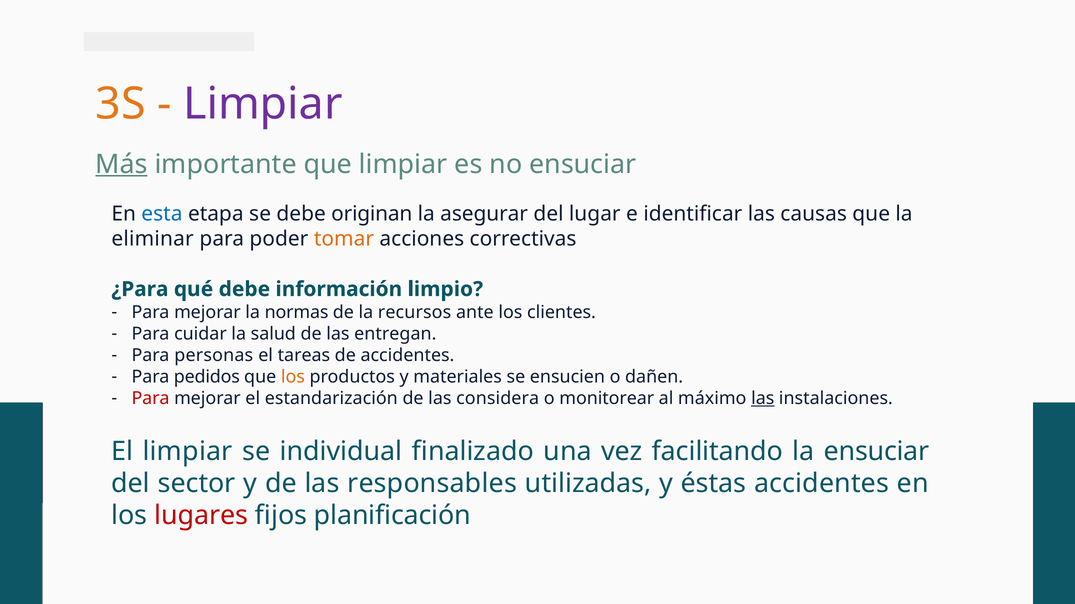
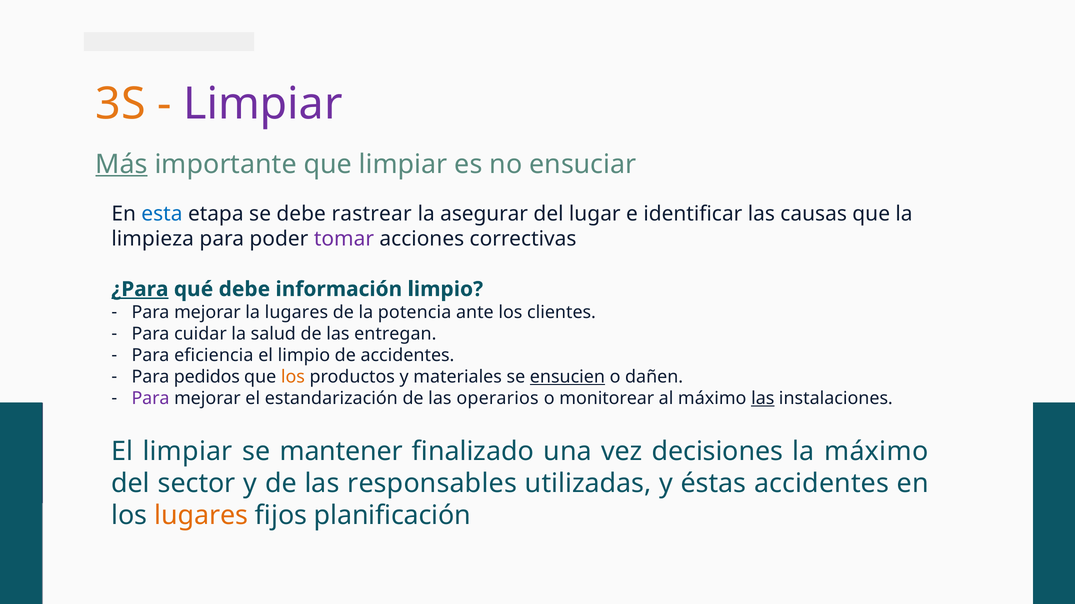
originan: originan -> rastrear
eliminar: eliminar -> limpieza
tomar colour: orange -> purple
¿Para underline: none -> present
la normas: normas -> lugares
recursos: recursos -> potencia
personas: personas -> eficiencia
el tareas: tareas -> limpio
ensucien underline: none -> present
Para at (151, 399) colour: red -> purple
considera: considera -> operarios
individual: individual -> mantener
facilitando: facilitando -> decisiones
la ensuciar: ensuciar -> máximo
lugares at (201, 516) colour: red -> orange
